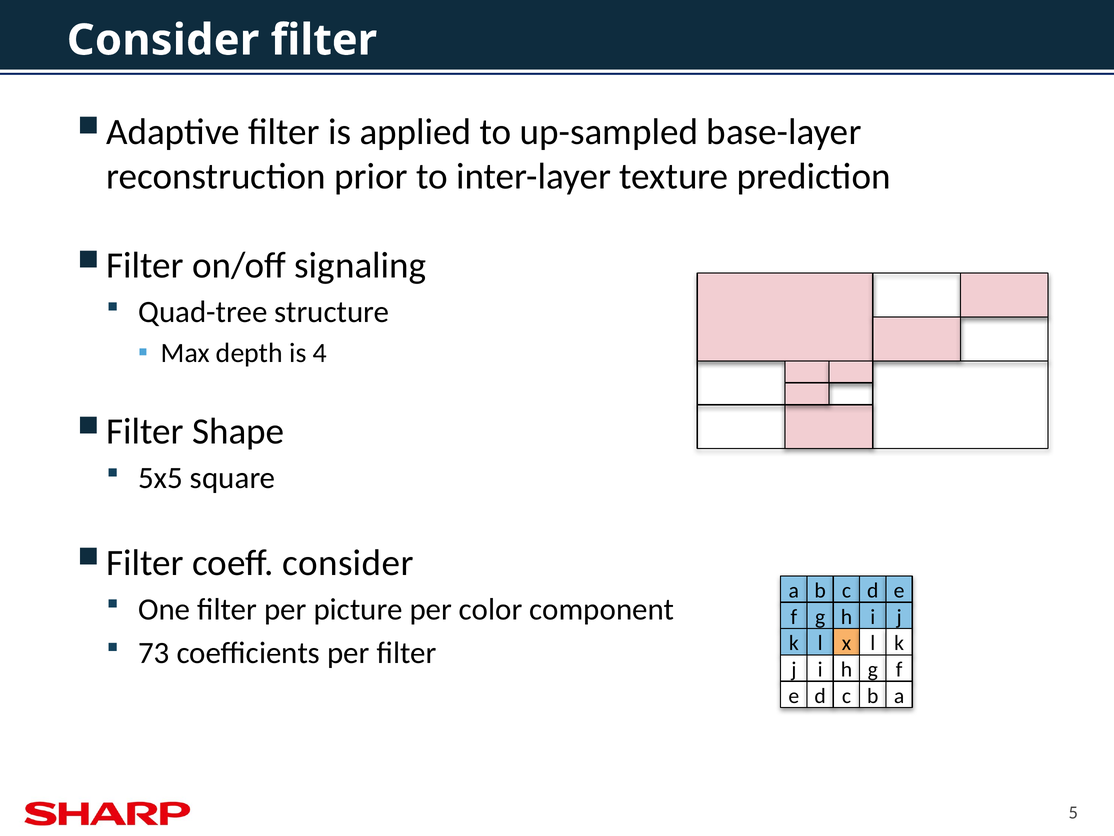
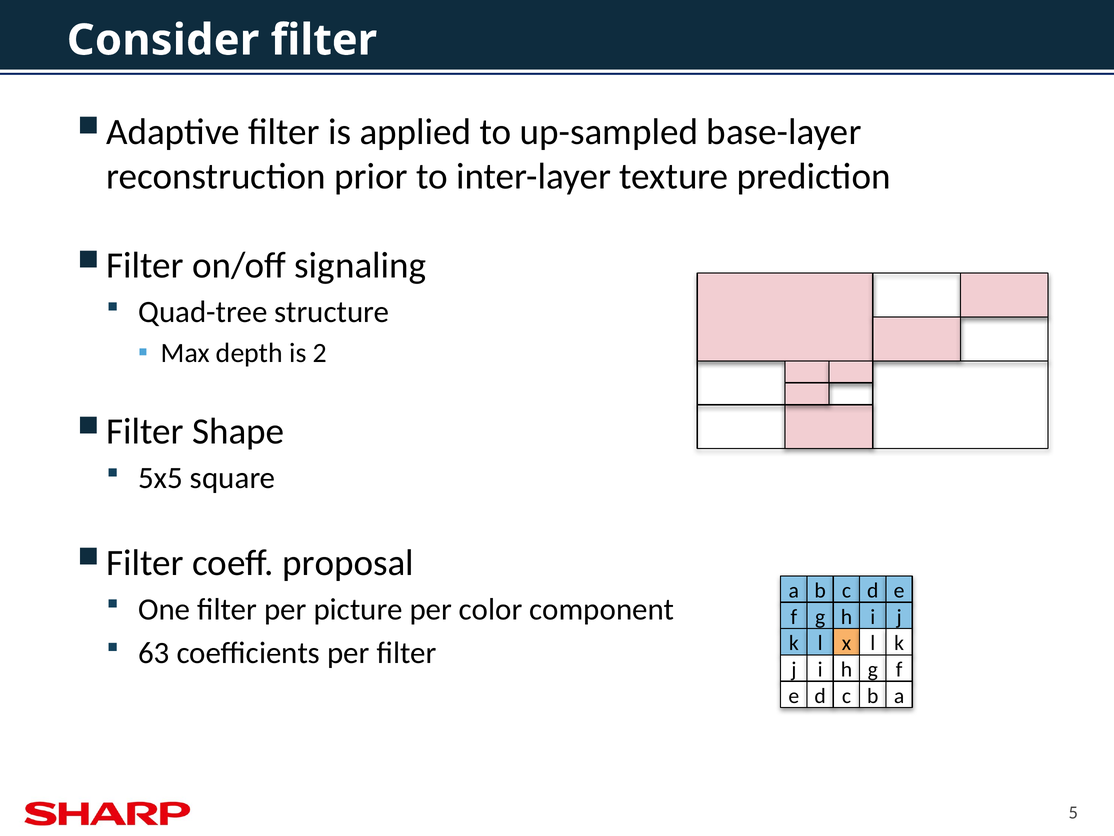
4: 4 -> 2
coeff consider: consider -> proposal
73: 73 -> 63
